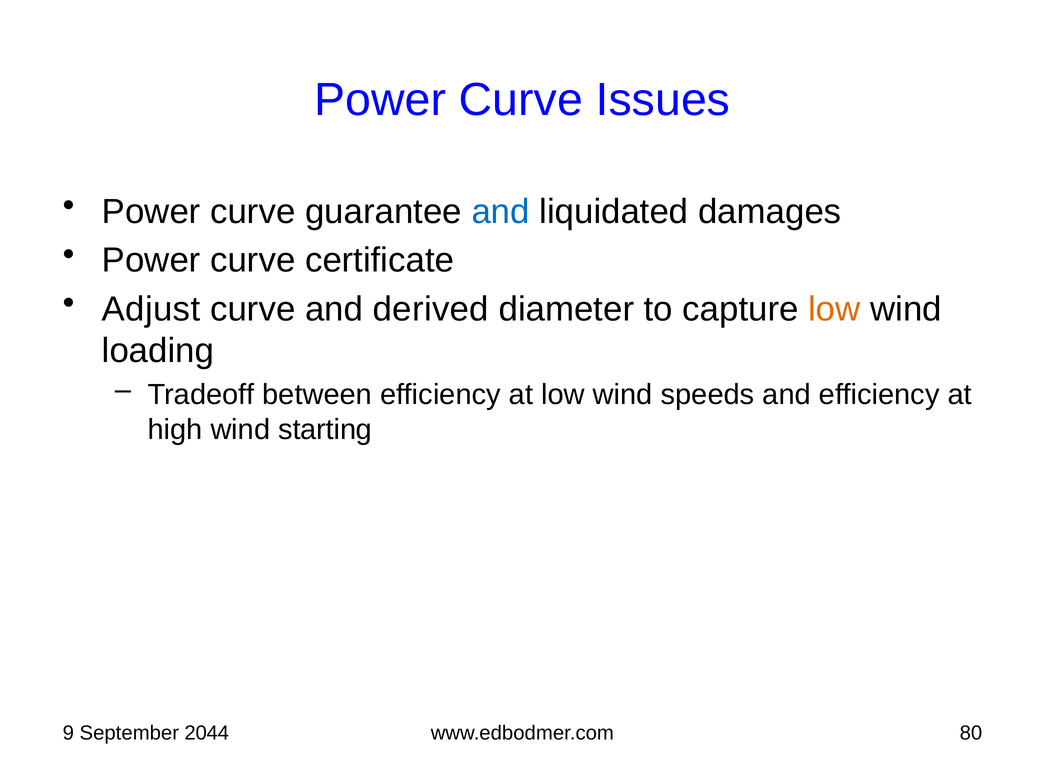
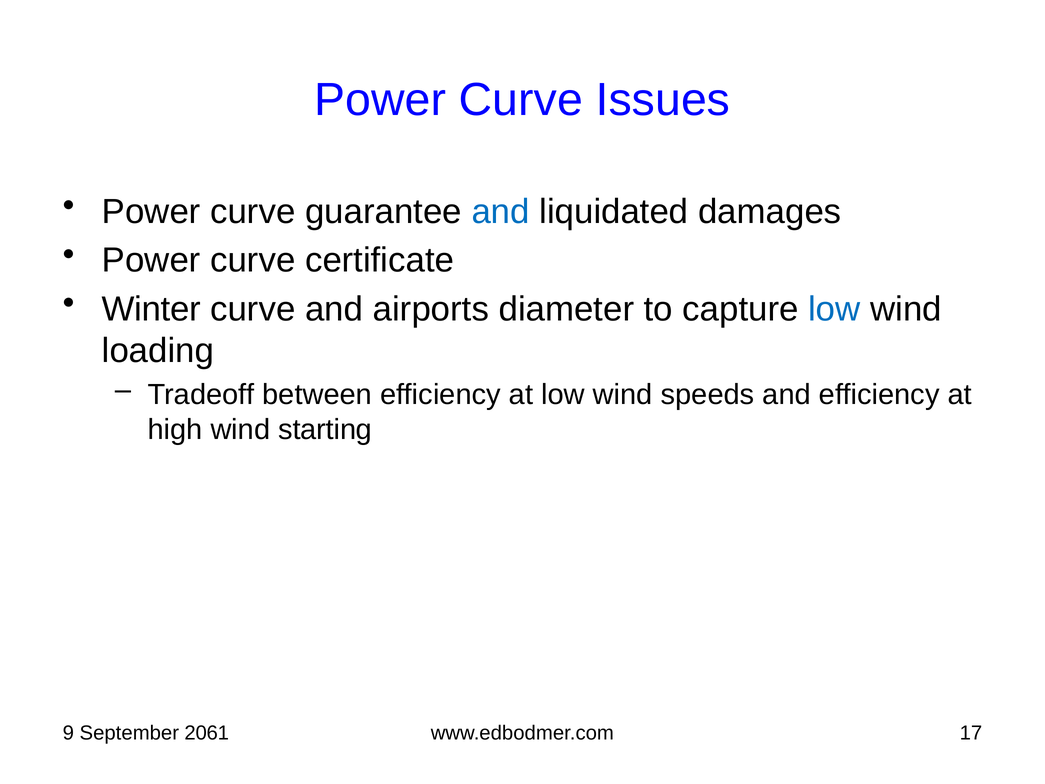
Adjust: Adjust -> Winter
derived: derived -> airports
low at (834, 309) colour: orange -> blue
2044: 2044 -> 2061
80: 80 -> 17
